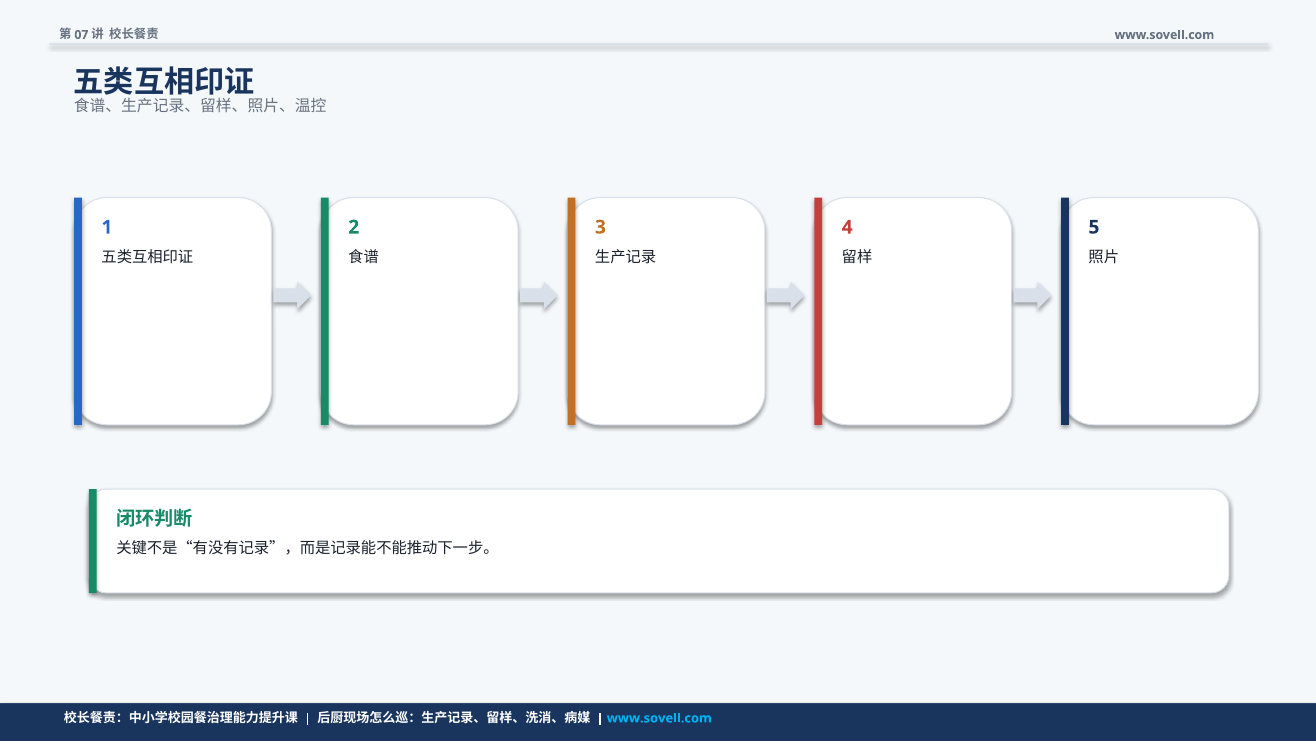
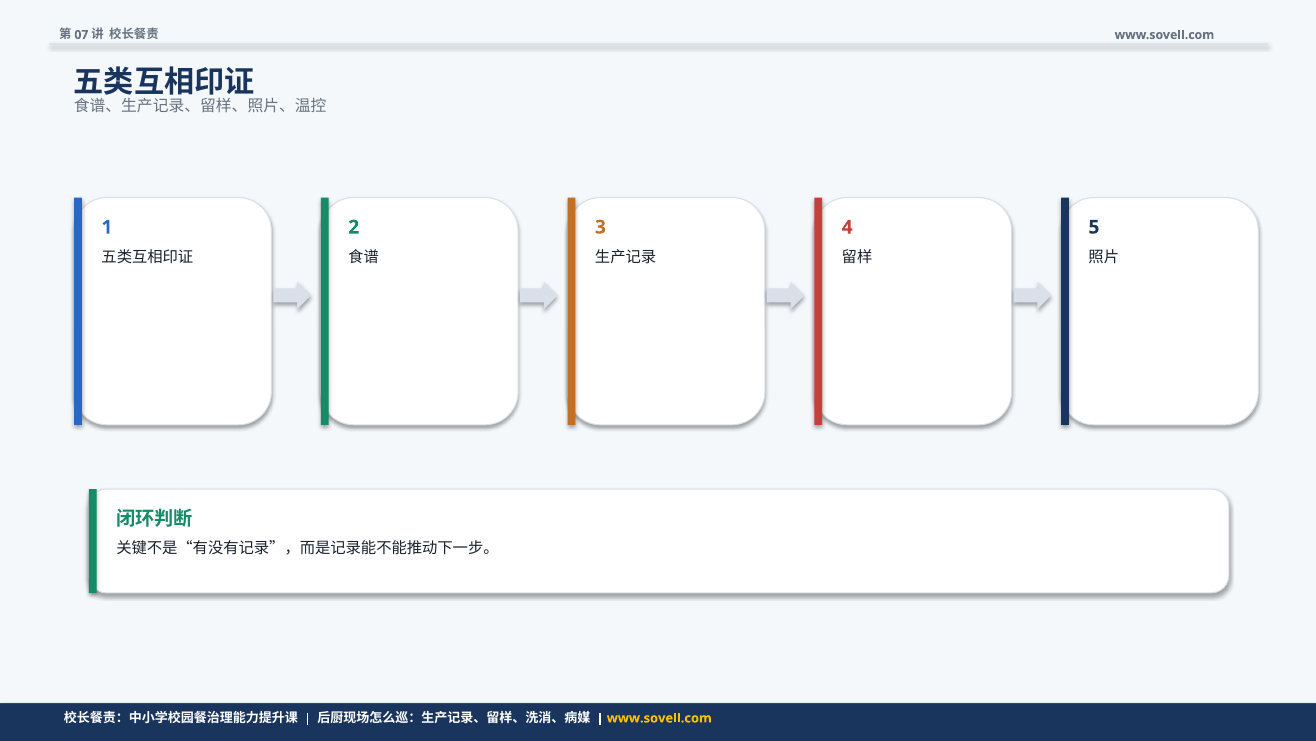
www.sovell.com at (659, 717) colour: light blue -> yellow
